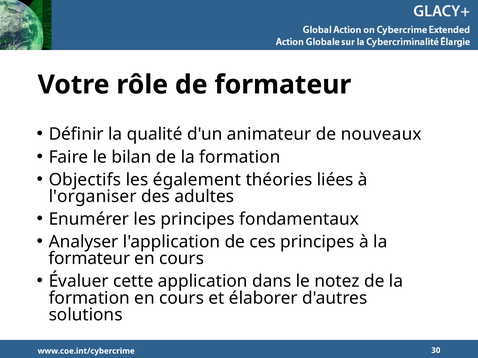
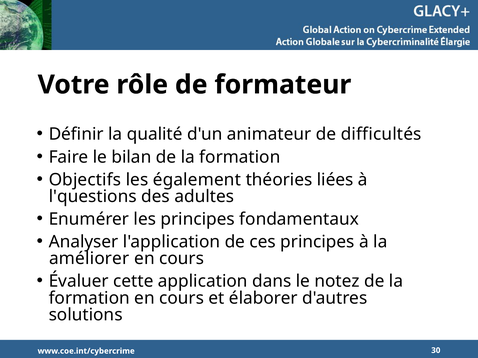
nouveaux: nouveaux -> difficultés
l'organiser: l'organiser -> l'questions
formateur at (89, 259): formateur -> améliorer
